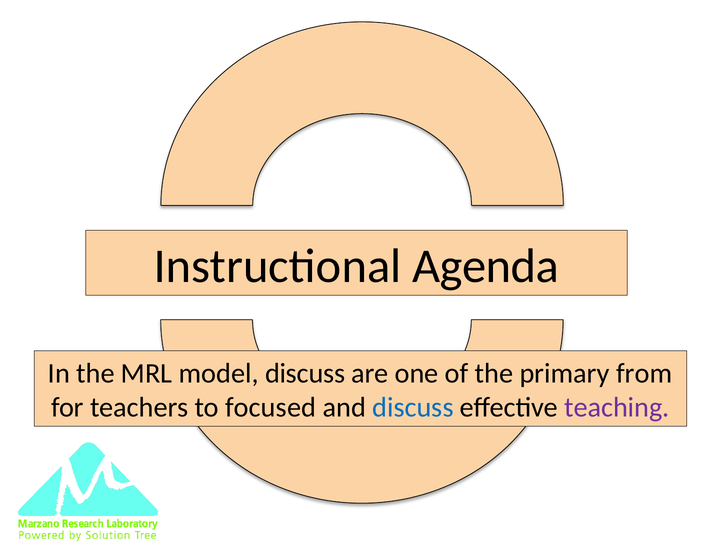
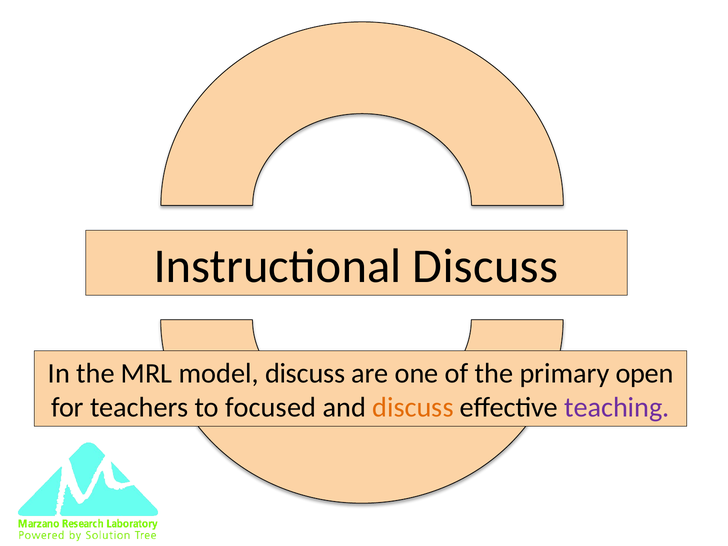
Instructional Agenda: Agenda -> Discuss
from: from -> open
discuss at (413, 407) colour: blue -> orange
